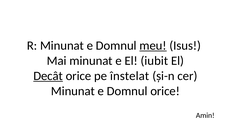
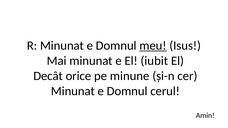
Decât underline: present -> none
înstelat: înstelat -> minune
Domnul orice: orice -> cerul
